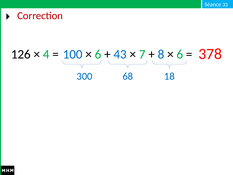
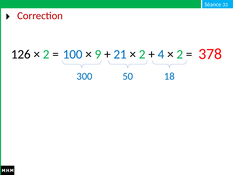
4 at (46, 54): 4 -> 2
6 at (98, 54): 6 -> 9
43: 43 -> 21
7 at (142, 54): 7 -> 2
8: 8 -> 4
6 at (180, 54): 6 -> 2
68: 68 -> 50
